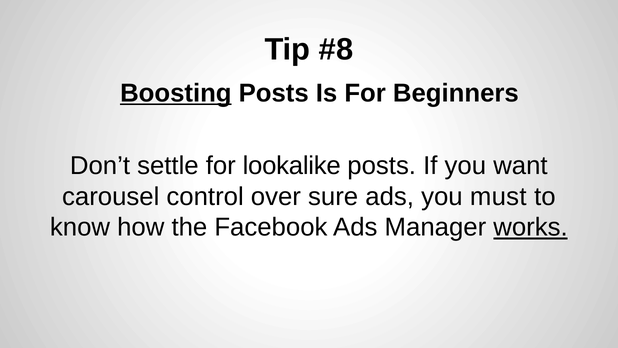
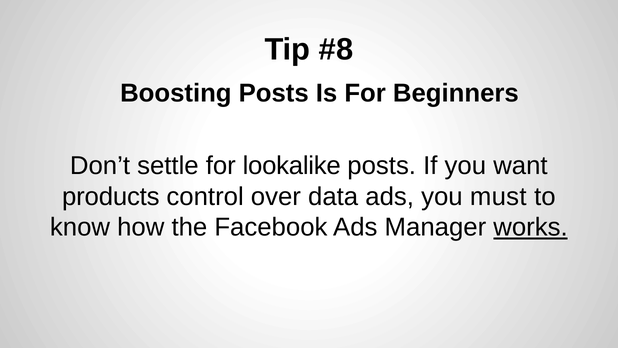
Boosting underline: present -> none
carousel: carousel -> products
sure: sure -> data
